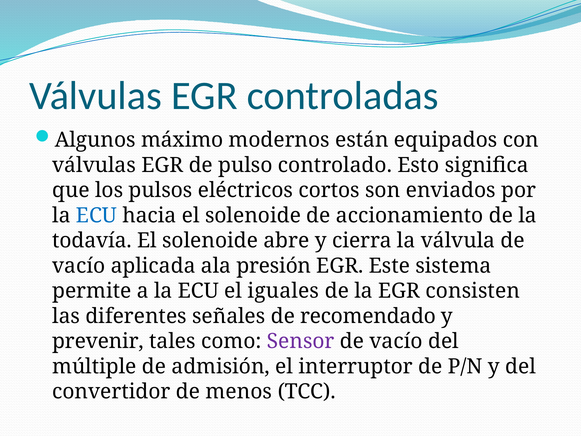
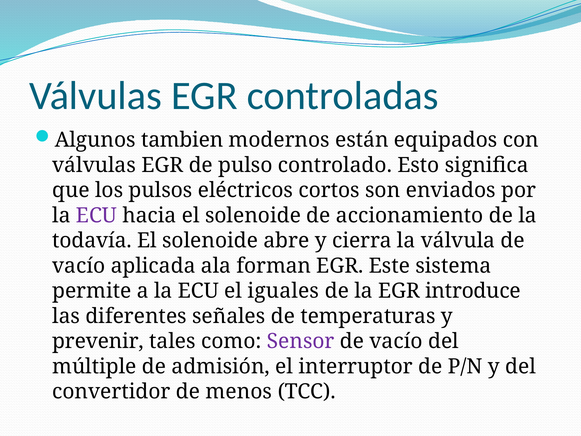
máximo: máximo -> tambien
ECU at (96, 215) colour: blue -> purple
presión: presión -> forman
consisten: consisten -> introduce
recomendado: recomendado -> temperaturas
